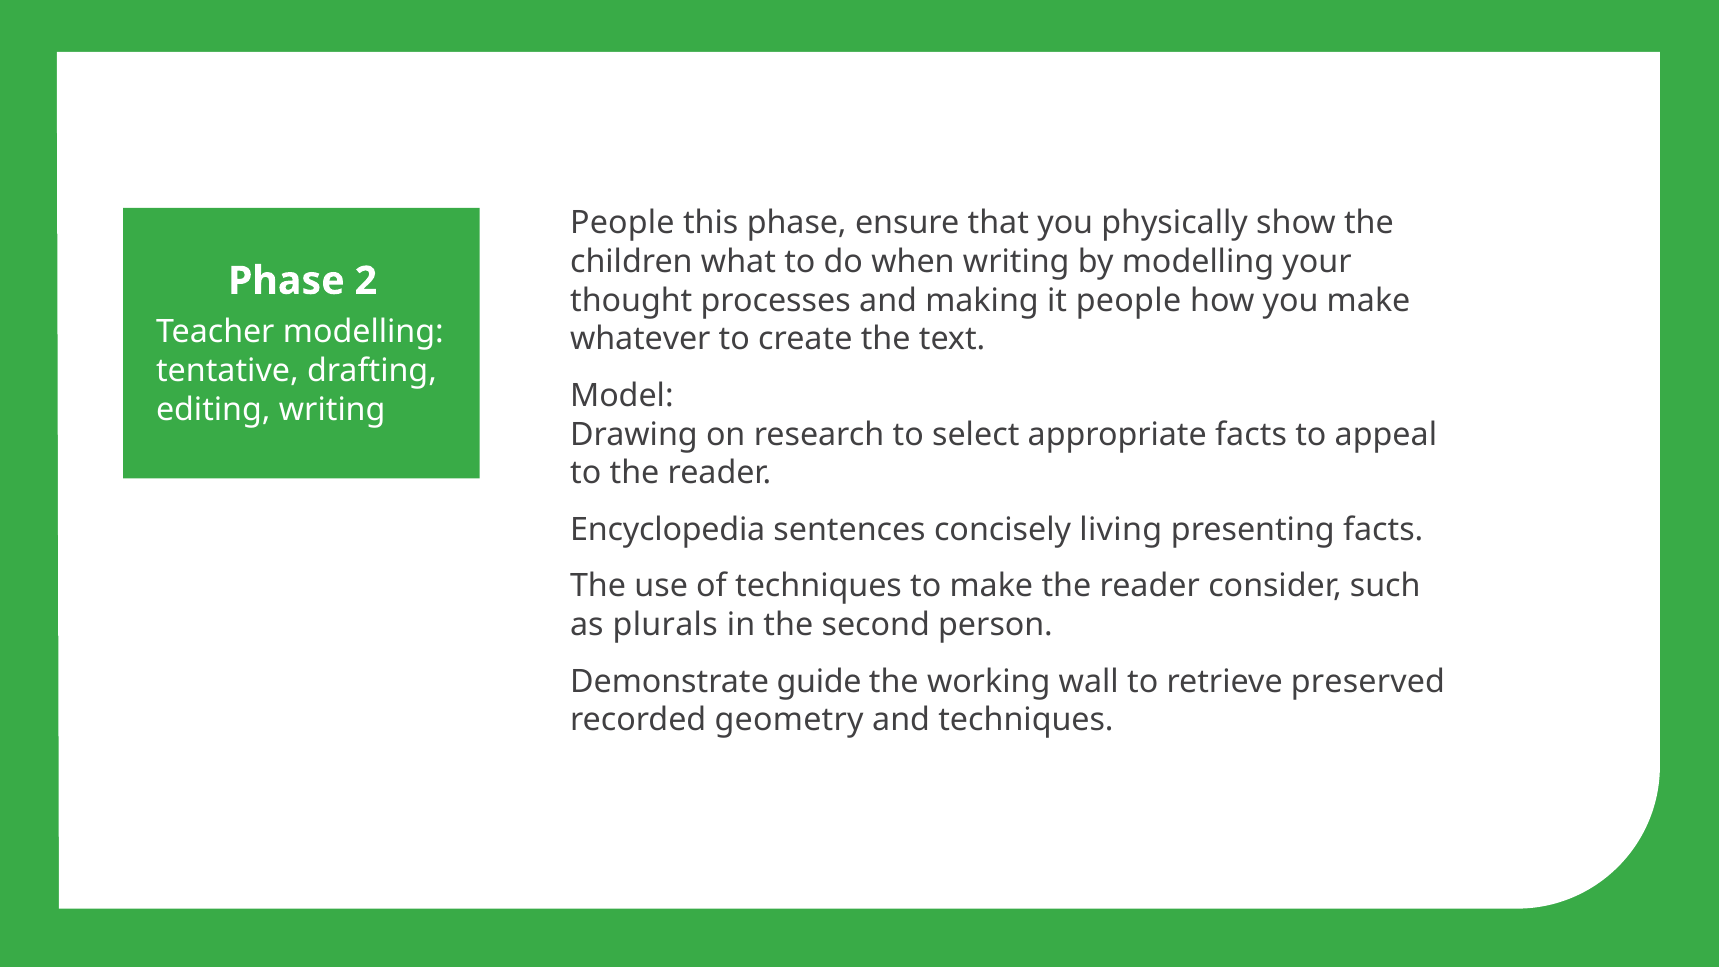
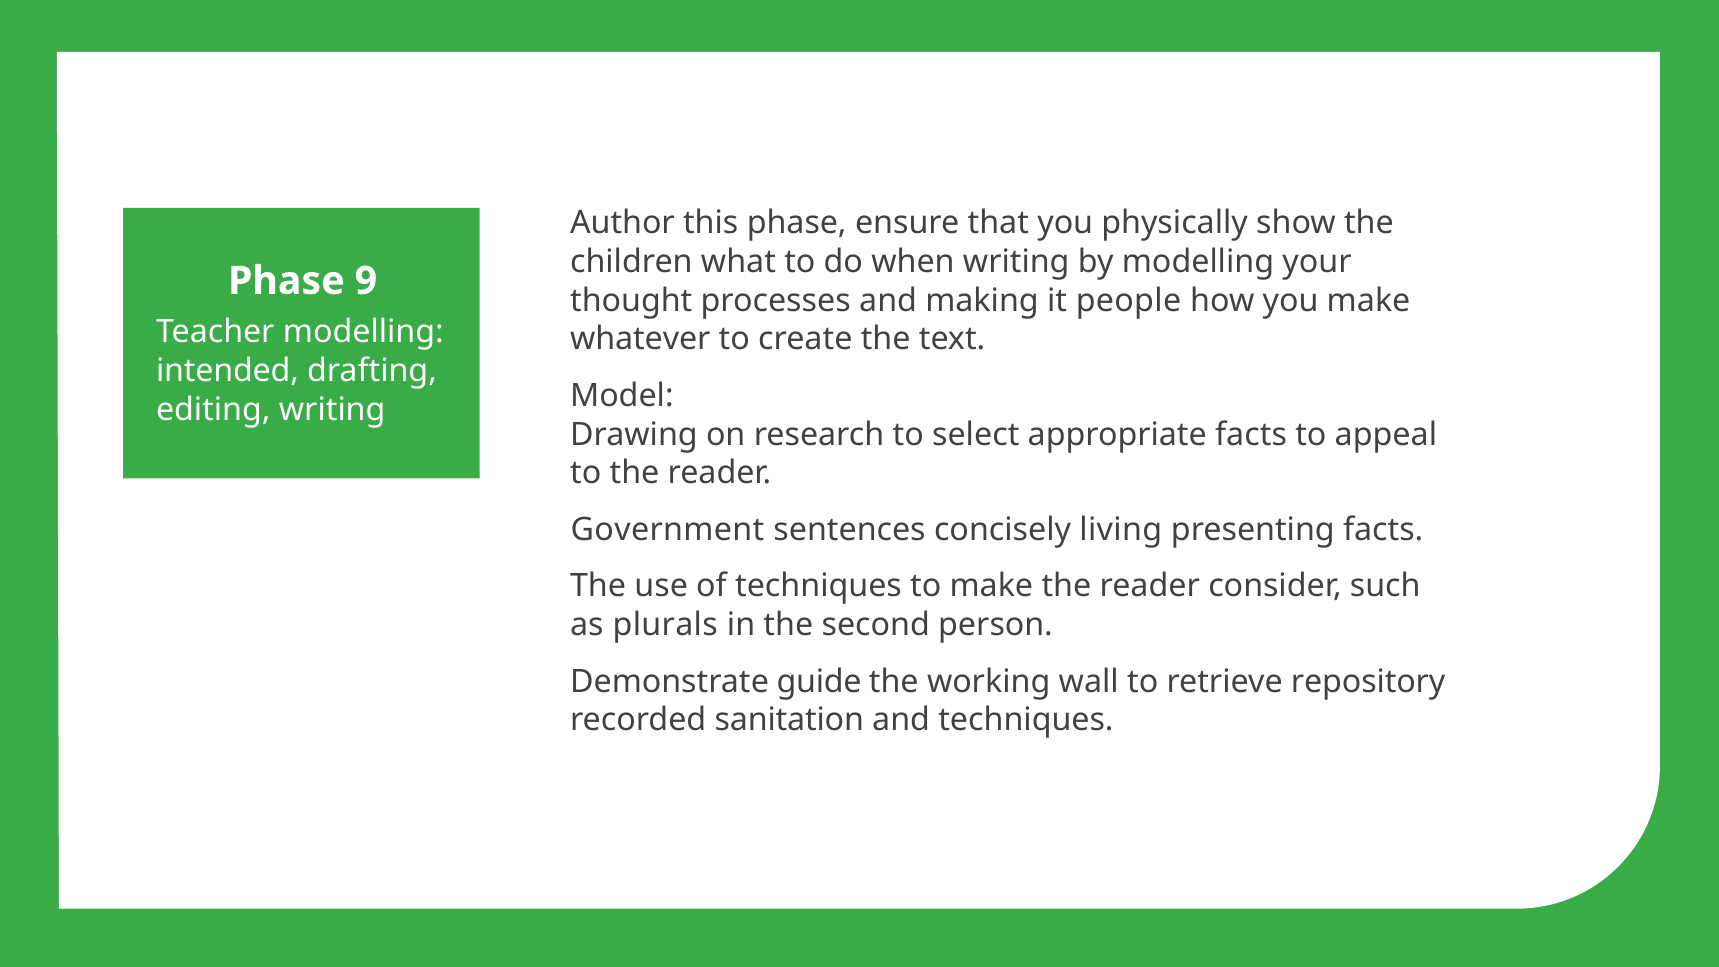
People at (622, 223): People -> Author
2: 2 -> 9
tentative: tentative -> intended
Encyclopedia: Encyclopedia -> Government
preserved: preserved -> repository
geometry: geometry -> sanitation
